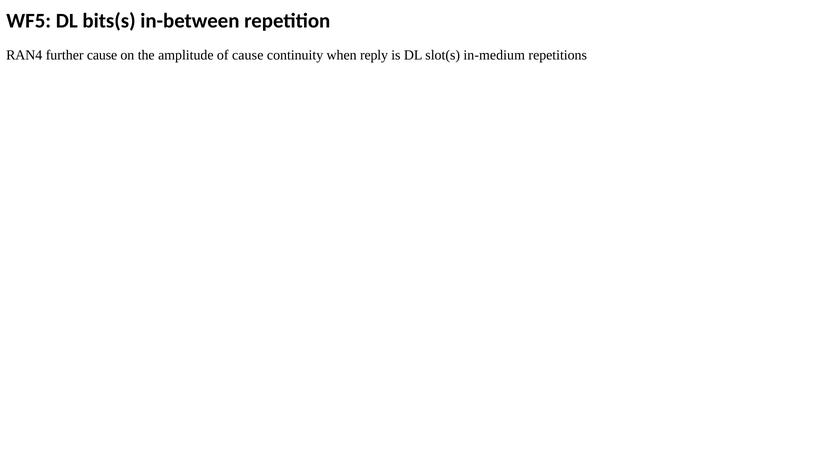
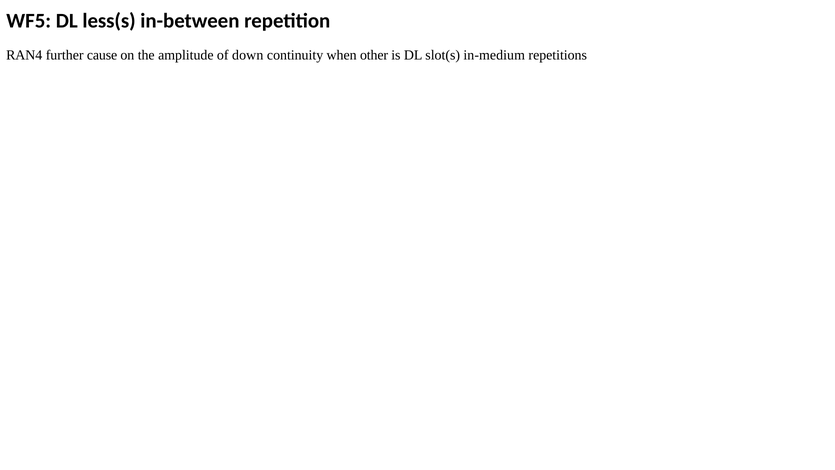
bits(s: bits(s -> less(s
of cause: cause -> down
reply: reply -> other
